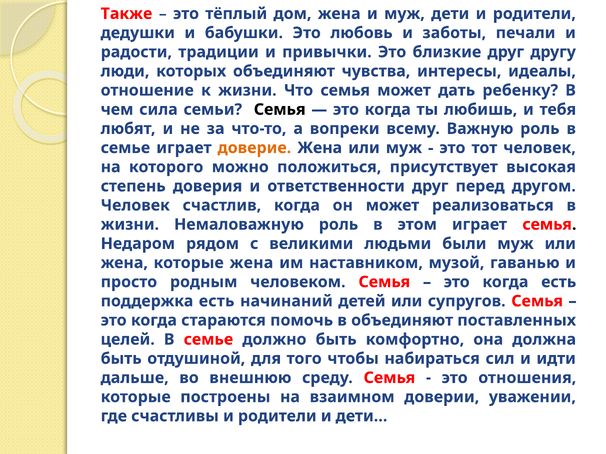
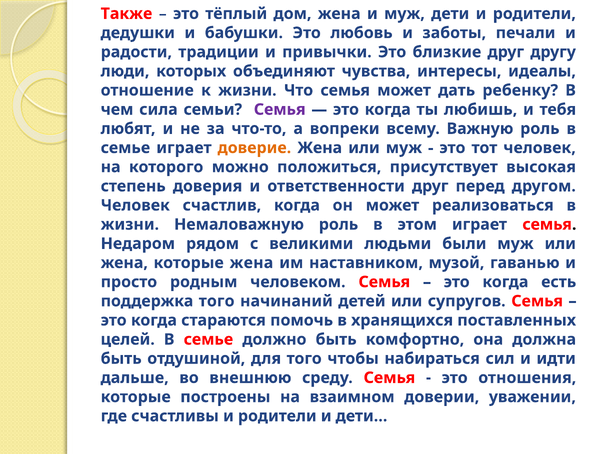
Семья at (280, 110) colour: black -> purple
поддержка есть: есть -> того
в объединяют: объединяют -> хранящихся
